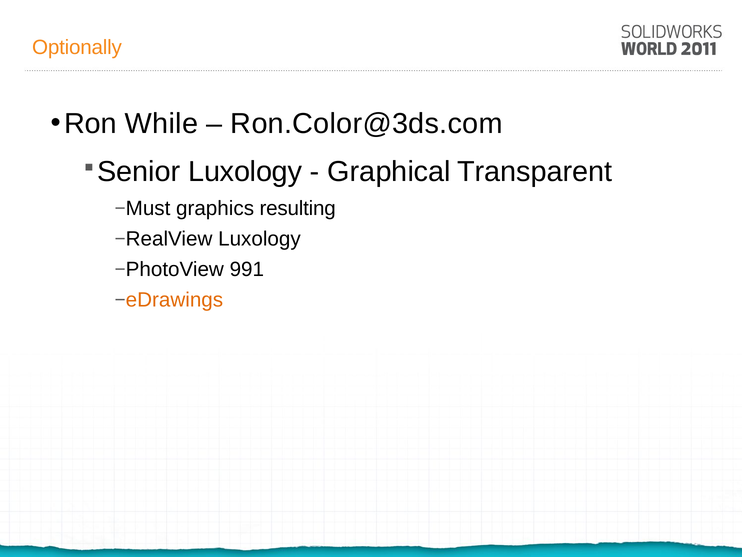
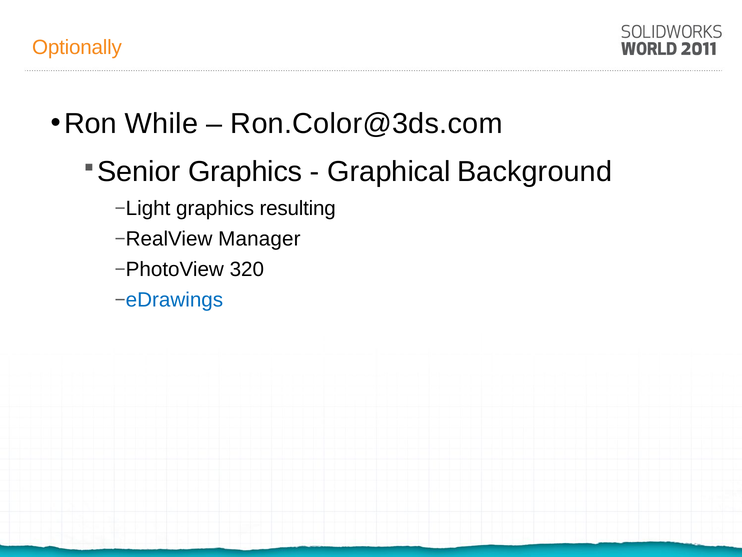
Luxology at (245, 172): Luxology -> Graphics
Transparent: Transparent -> Background
Must: Must -> Light
RealView Luxology: Luxology -> Manager
991: 991 -> 320
eDrawings colour: orange -> blue
